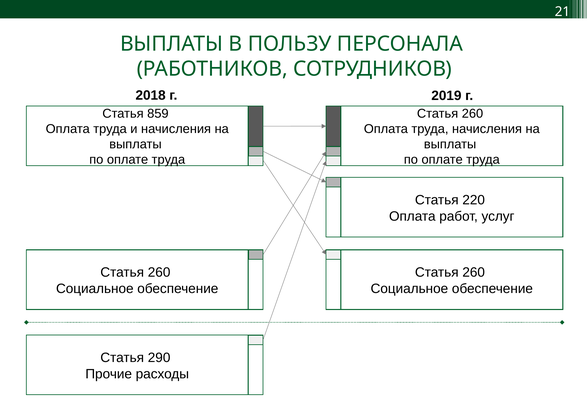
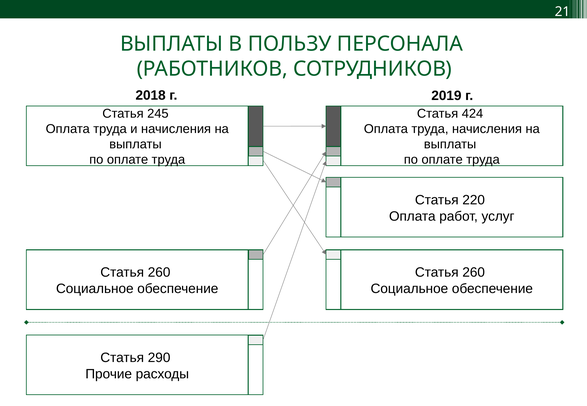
859: 859 -> 245
260 at (473, 114): 260 -> 424
